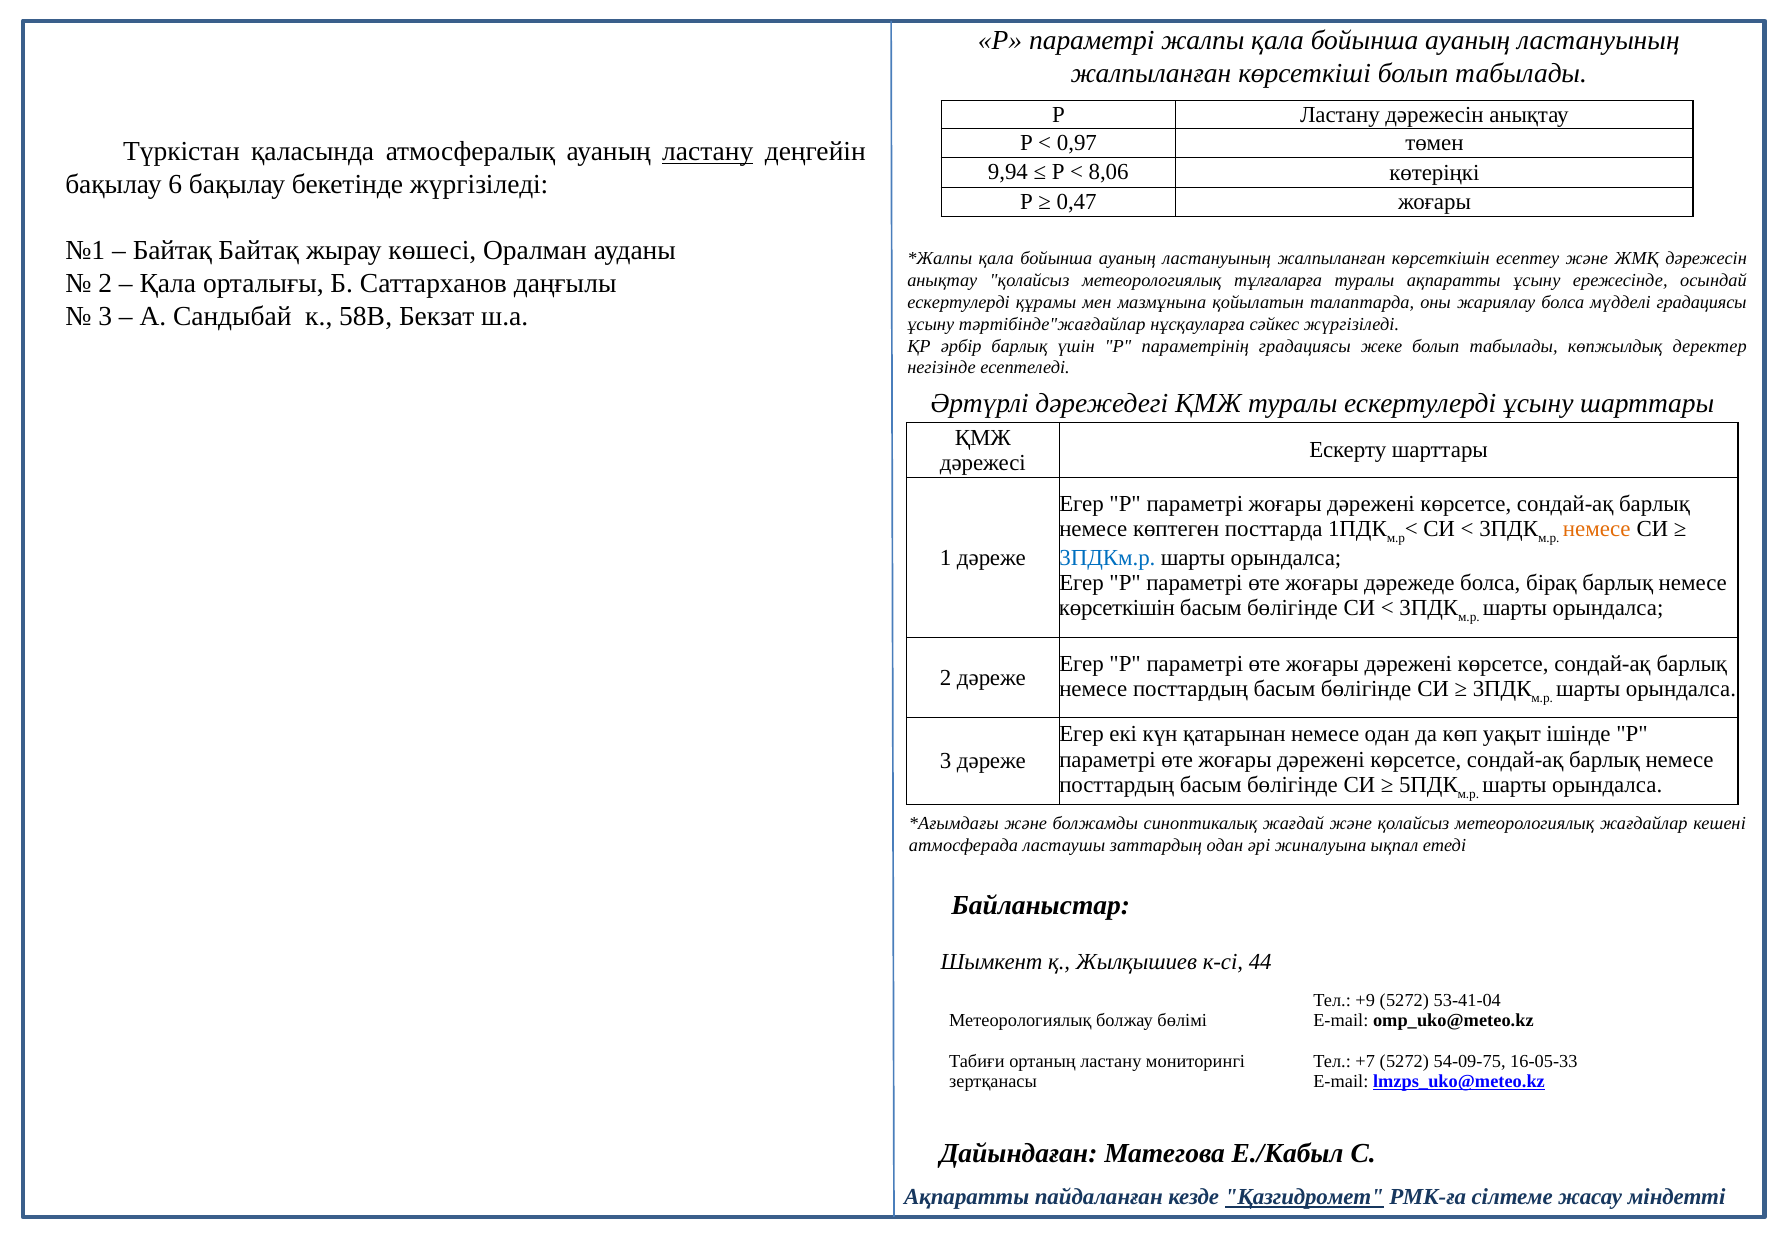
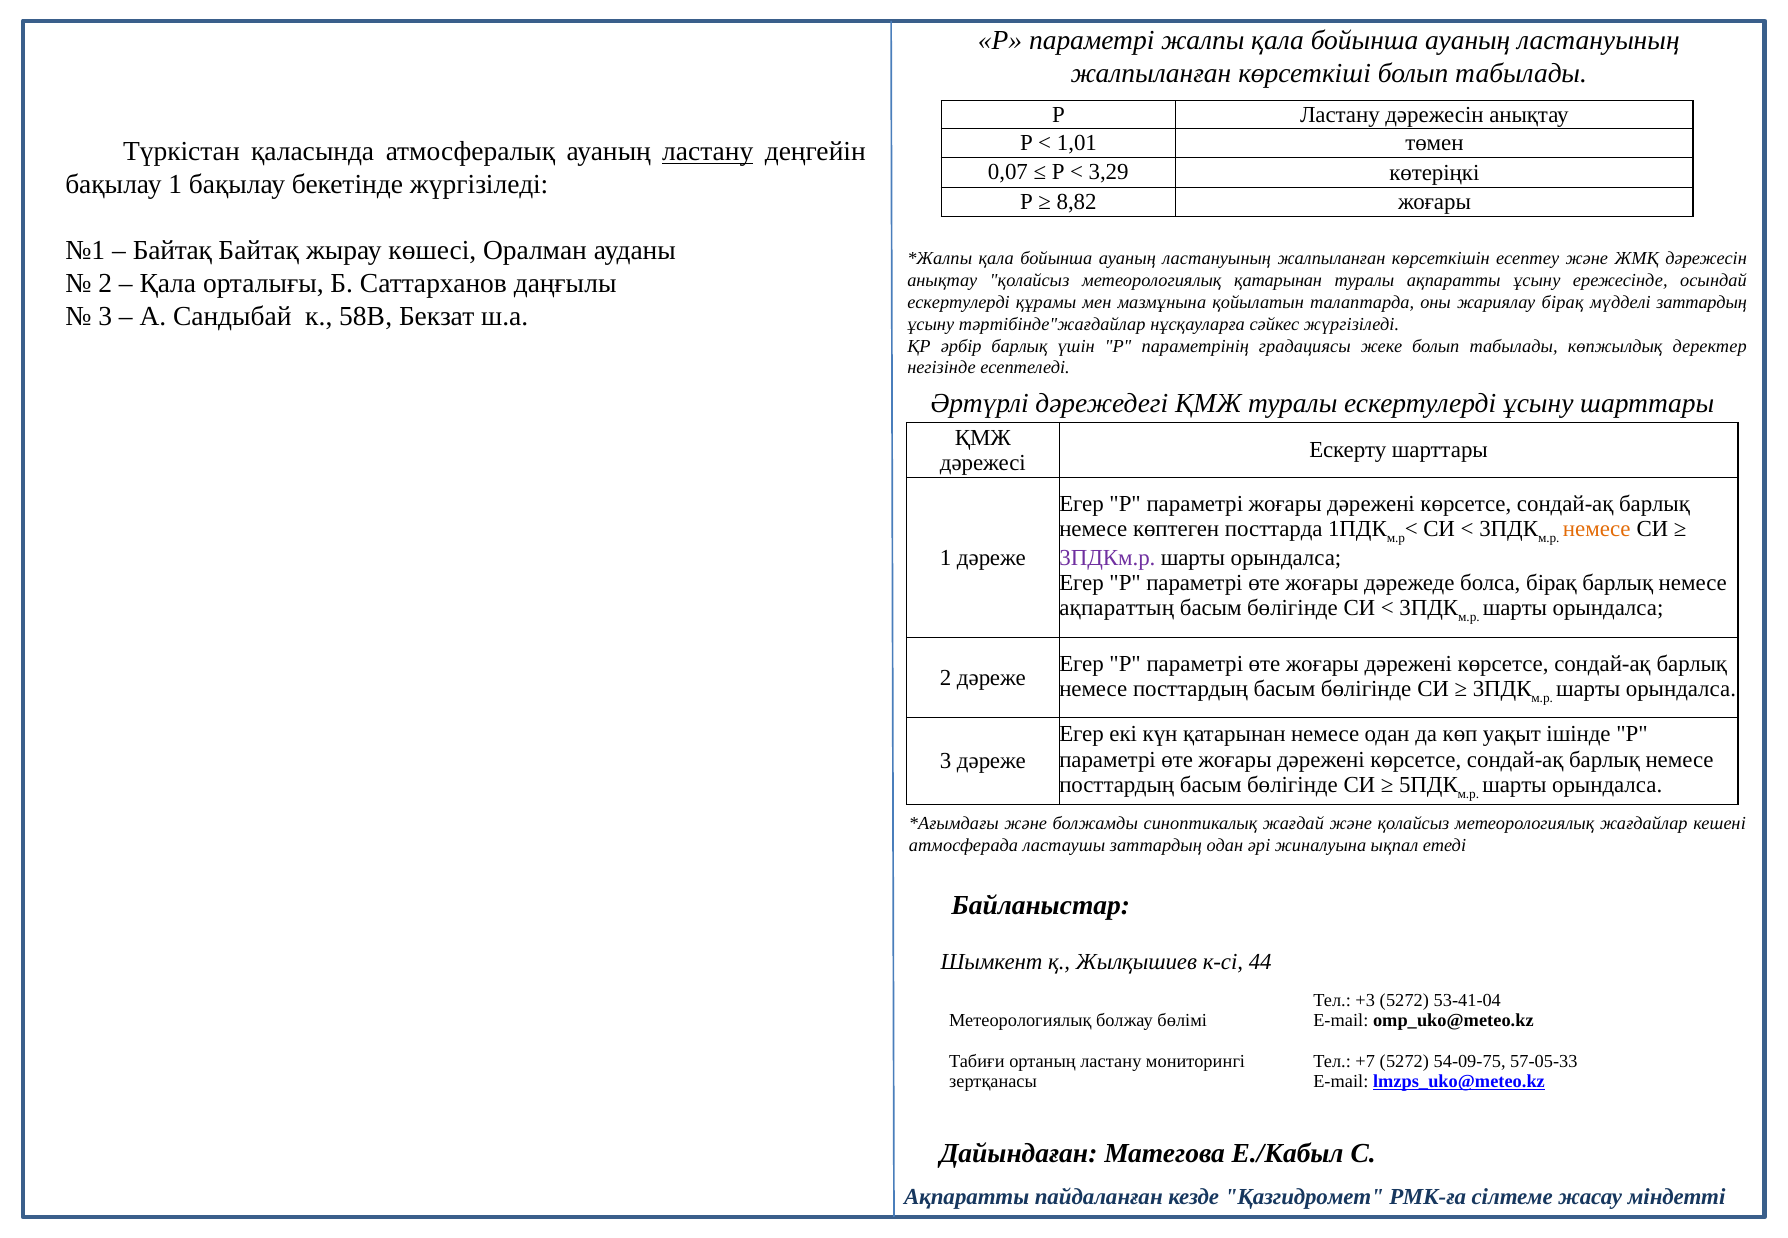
0,97: 0,97 -> 1,01
9,94: 9,94 -> 0,07
8,06: 8,06 -> 3,29
бақылау 6: 6 -> 1
0,47: 0,47 -> 8,82
метеорологиялық тұлғаларға: тұлғаларға -> қатарынан
жариялау болса: болса -> бірақ
мүдделі градациясы: градациясы -> заттардың
3ПДКм.р colour: blue -> purple
көрсеткішін at (1117, 608): көрсеткішін -> ақпараттың
+9: +9 -> +3
16-05-33: 16-05-33 -> 57-05-33
Қазгидромет underline: present -> none
